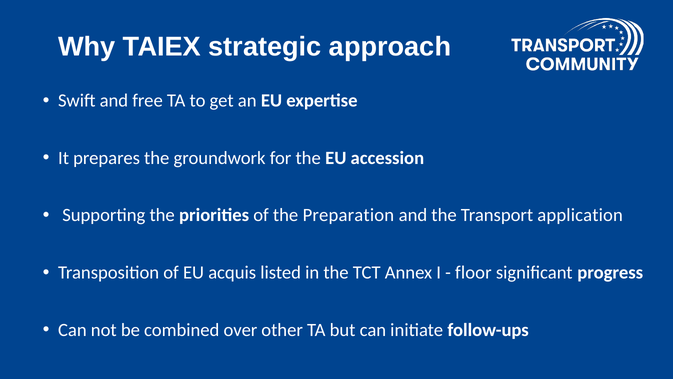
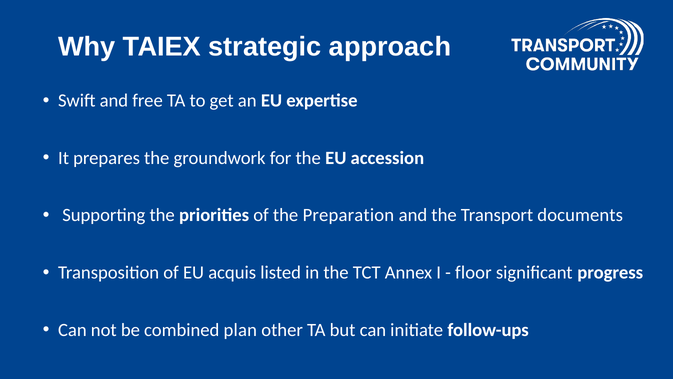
application: application -> documents
over: over -> plan
